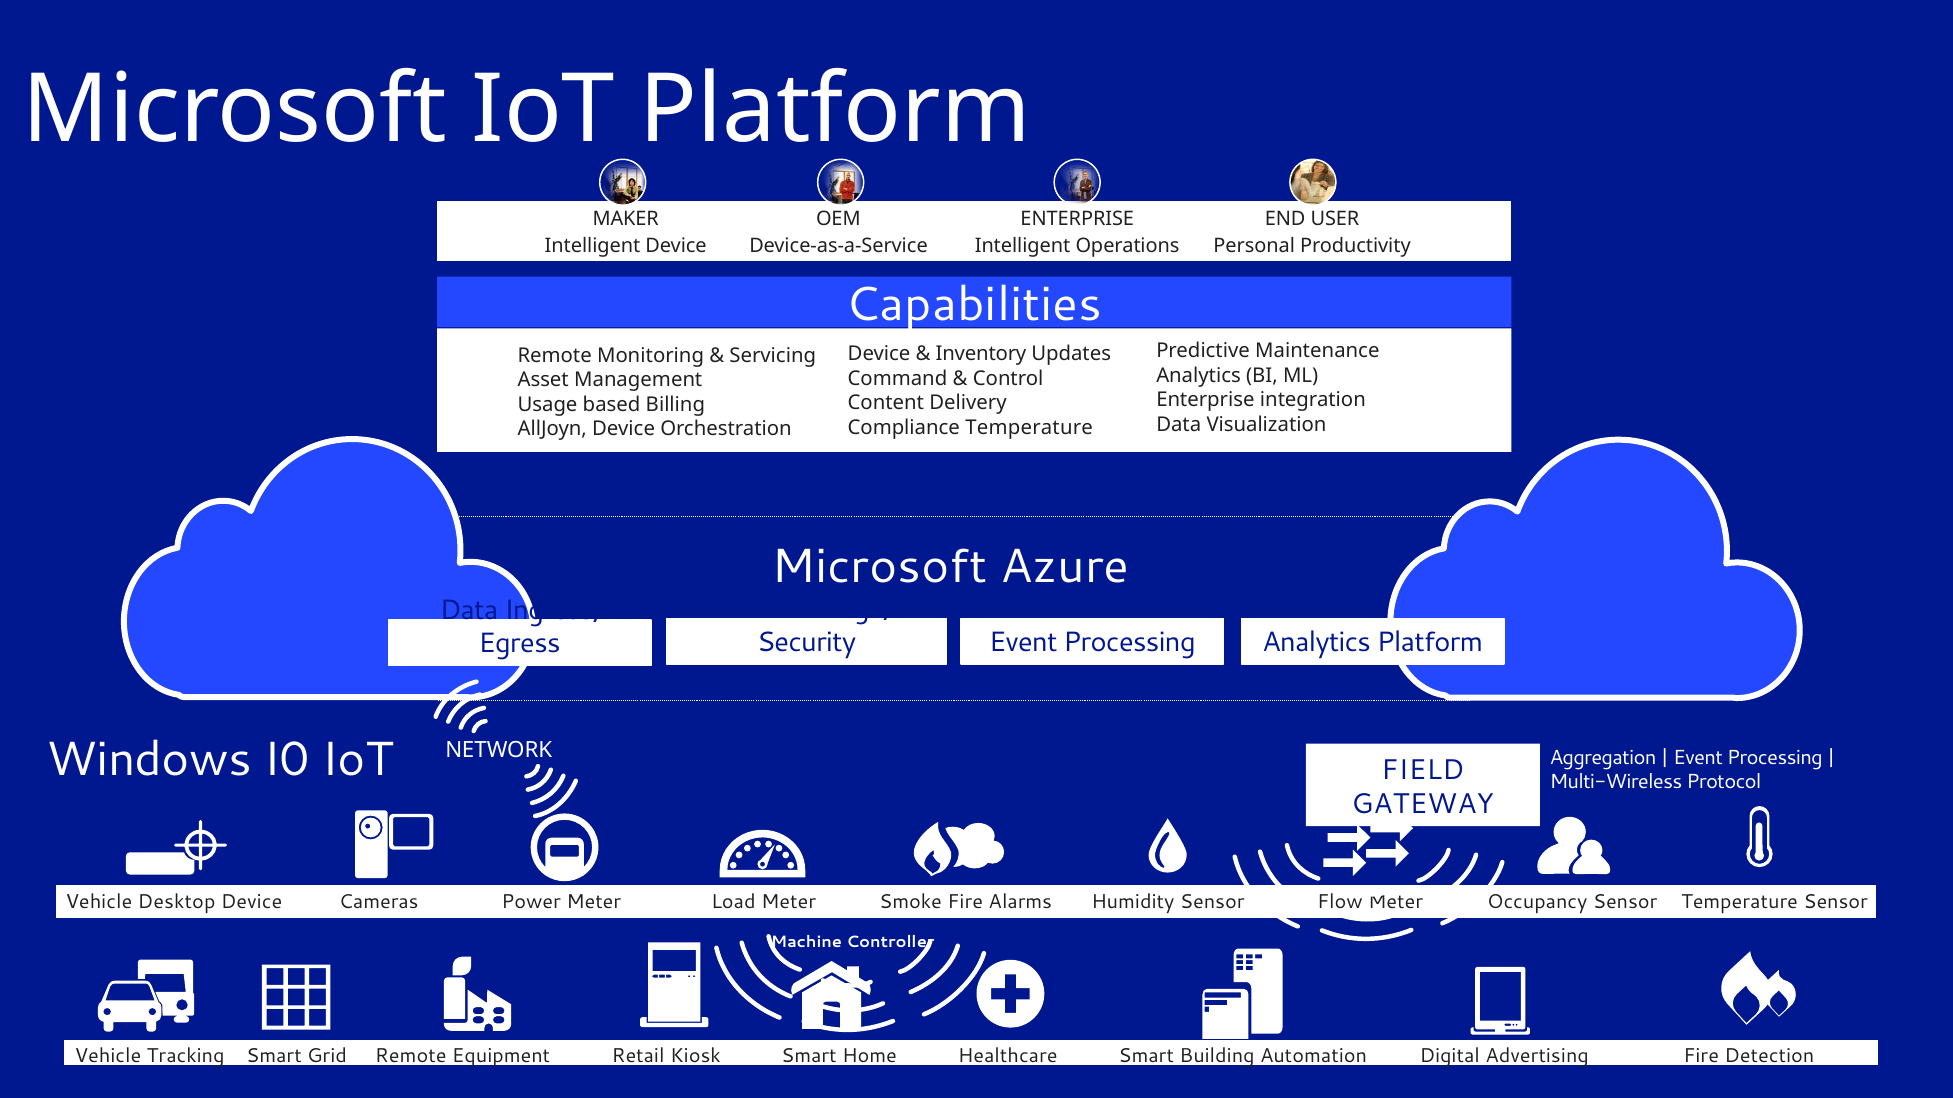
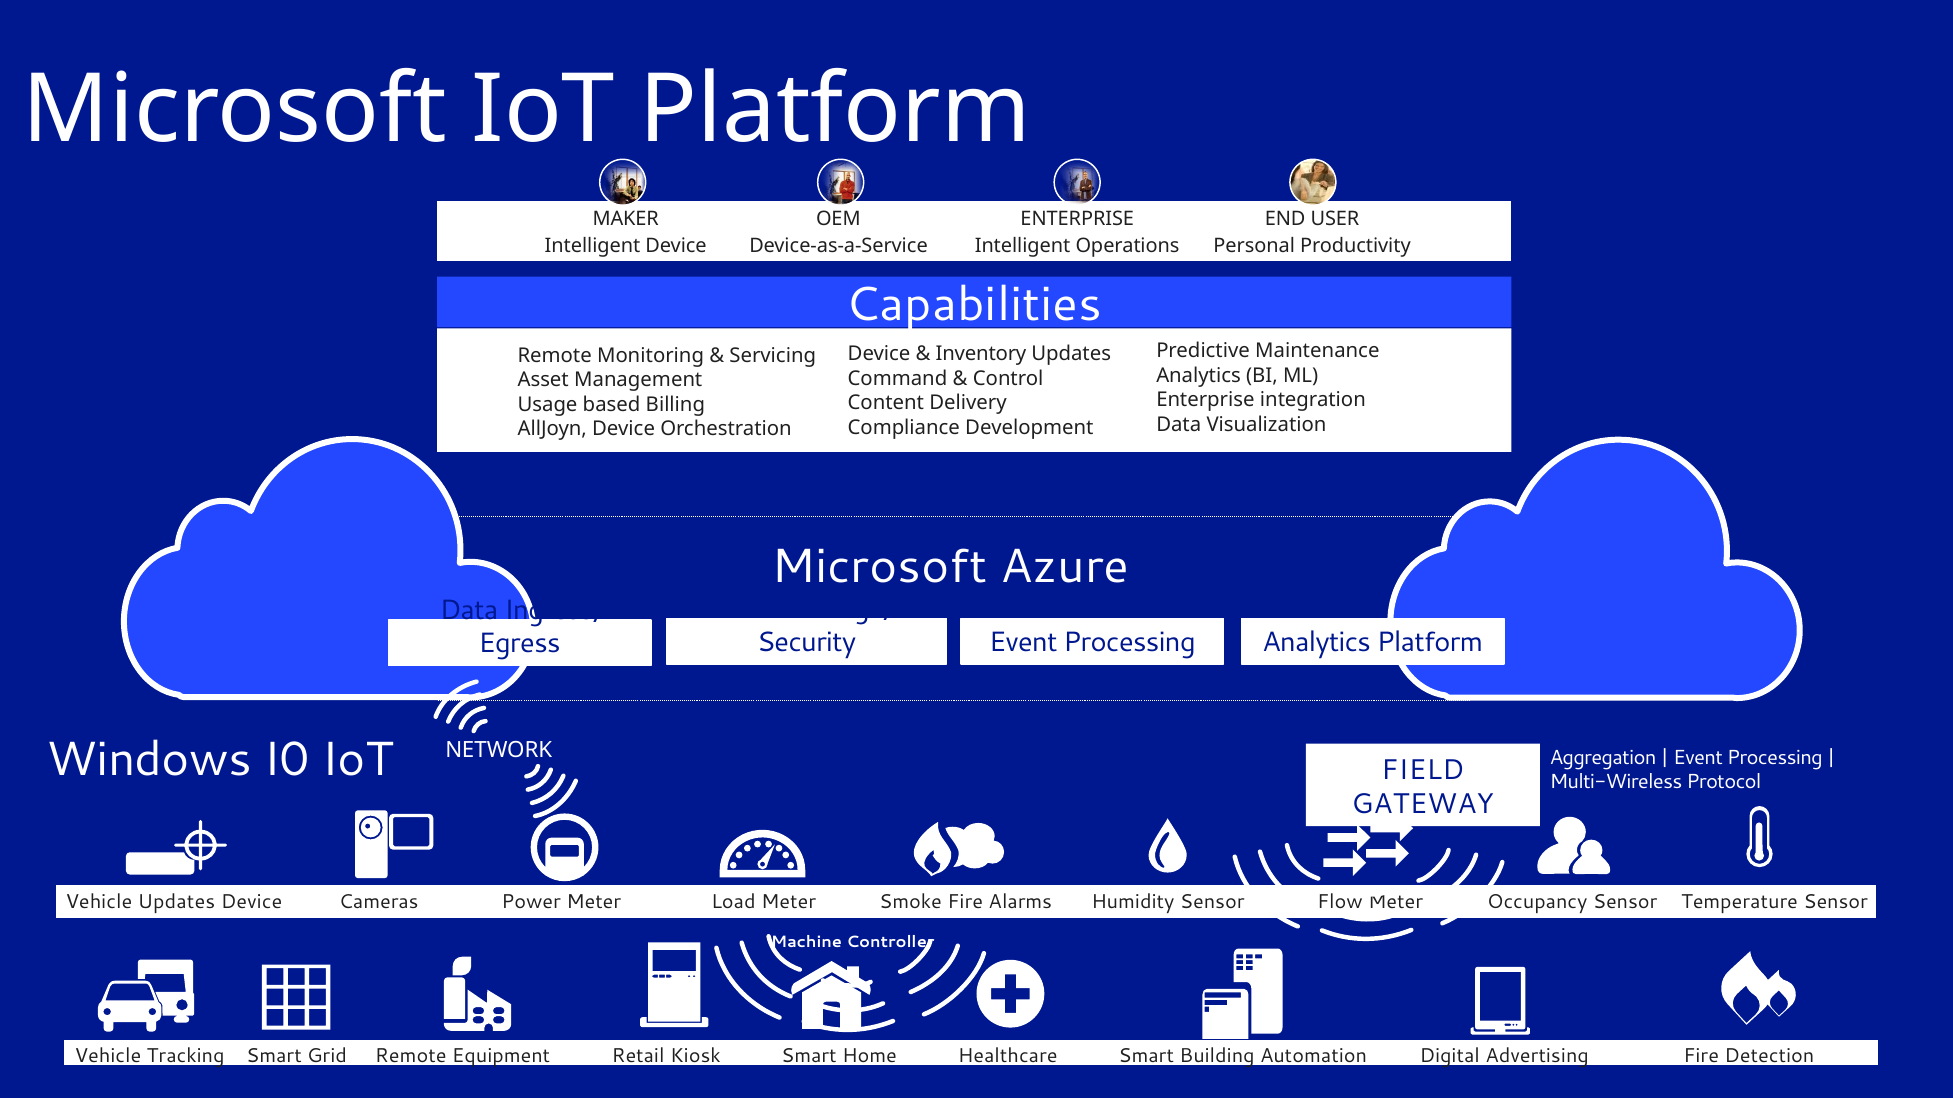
Compliance Temperature: Temperature -> Development
Vehicle Desktop: Desktop -> Updates
